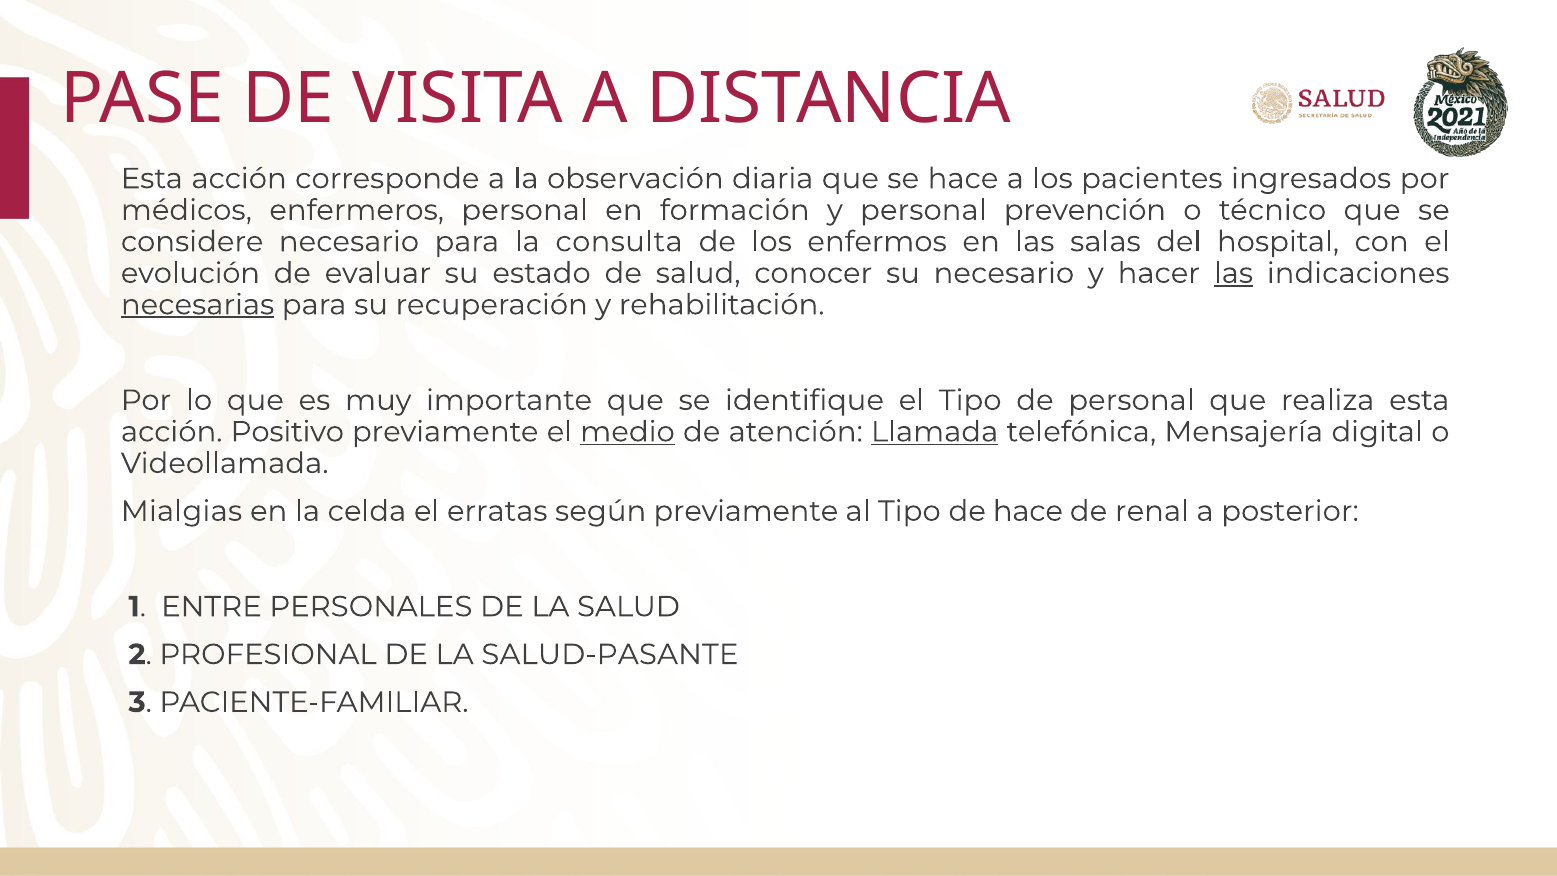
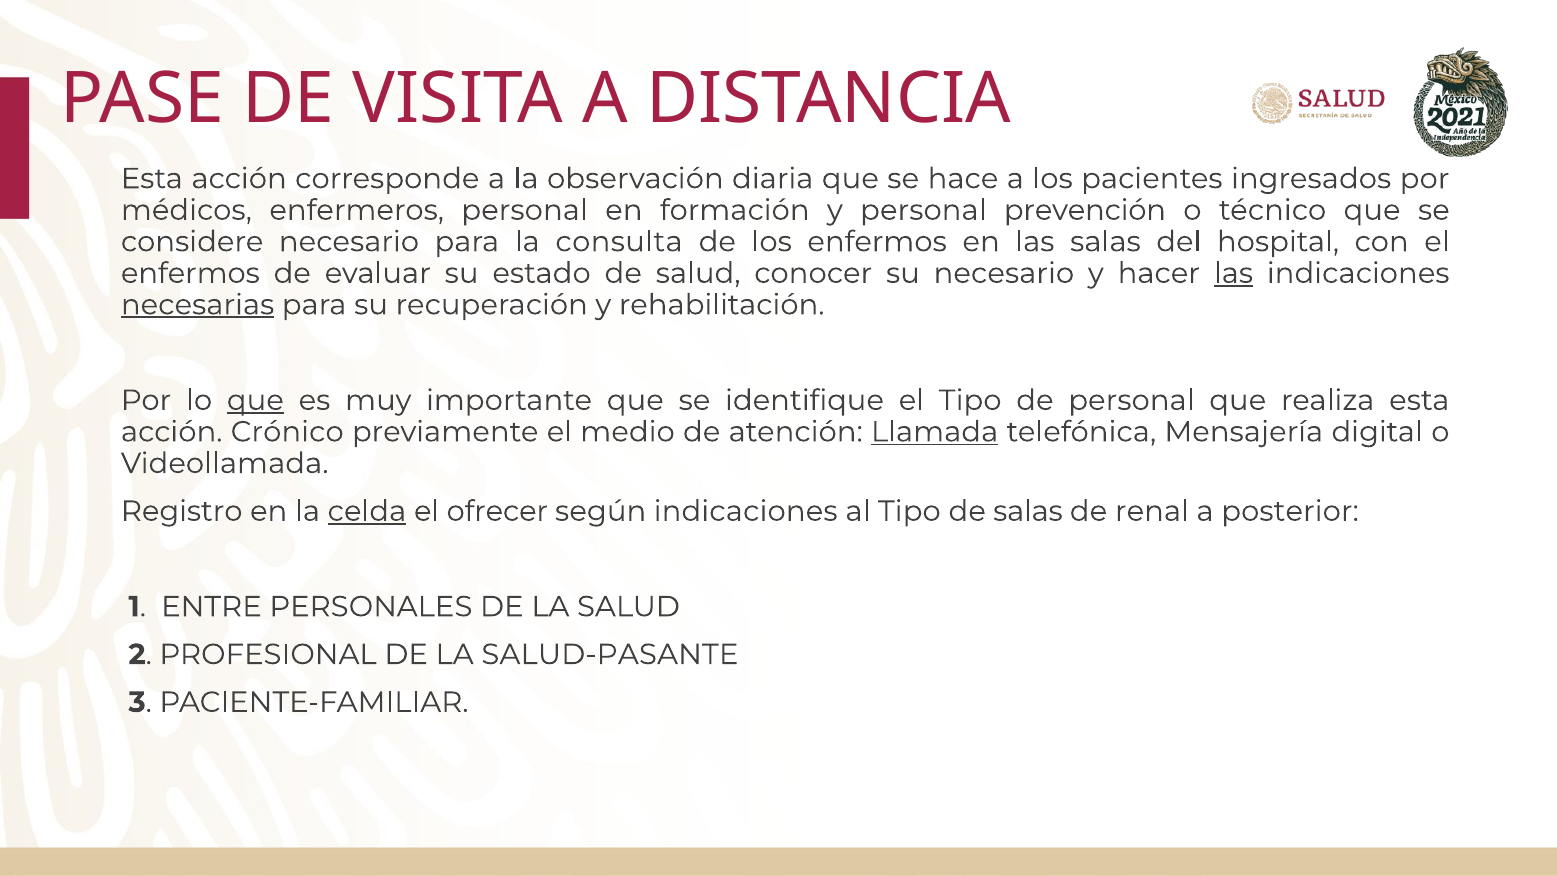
evolución at (190, 273): evolución -> enfermos
que at (255, 400) underline: none -> present
Positivo: Positivo -> Crónico
medio underline: present -> none
Mialgias: Mialgias -> Registro
celda underline: none -> present
erratas: erratas -> ofrecer
según previamente: previamente -> indicaciones
de hace: hace -> salas
